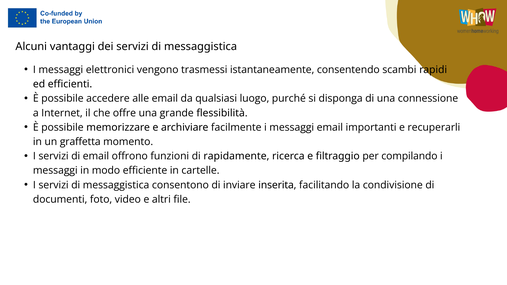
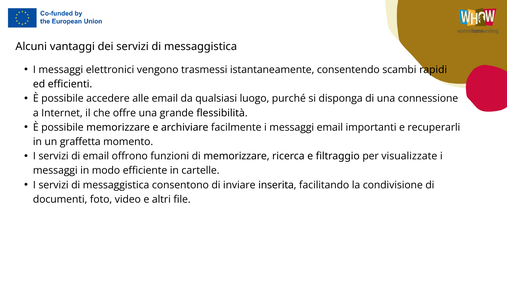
di rapidamente: rapidamente -> memorizzare
compilando: compilando -> visualizzate
